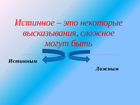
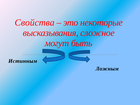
Истинное: Истинное -> Свойства
